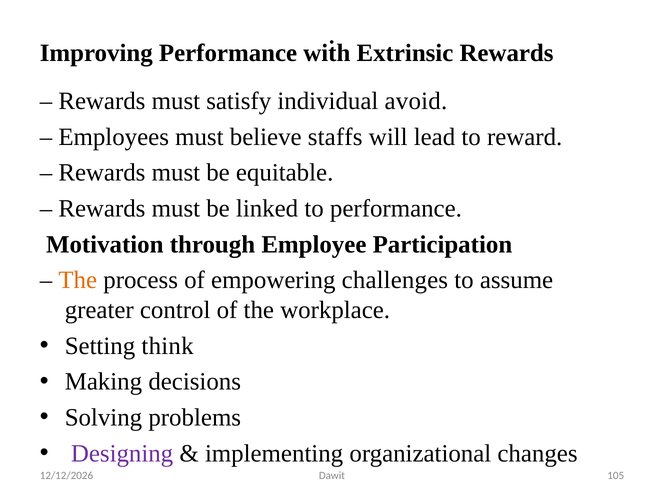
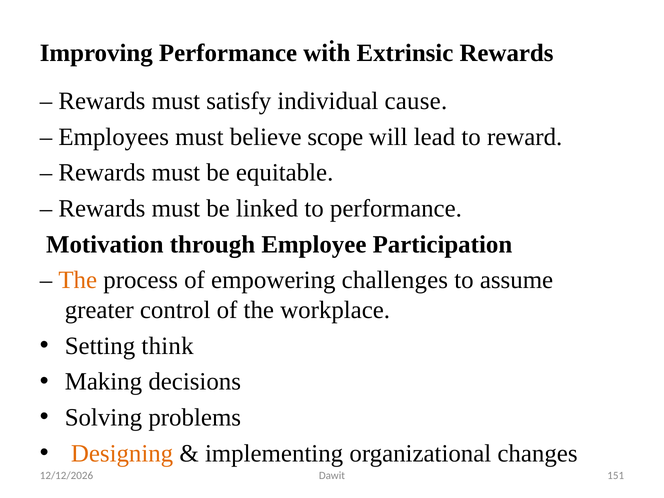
avoid: avoid -> cause
staffs: staffs -> scope
Designing colour: purple -> orange
105: 105 -> 151
